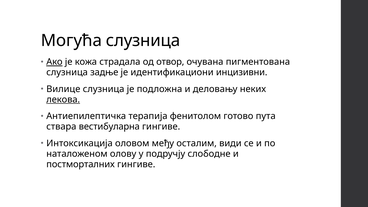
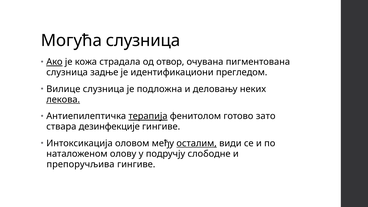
инцизивни: инцизивни -> прегледом
терапија underline: none -> present
пута: пута -> зато
вестибуларна: вестибуларна -> дезинфекције
осталим underline: none -> present
постморталних: постморталних -> препоручљива
